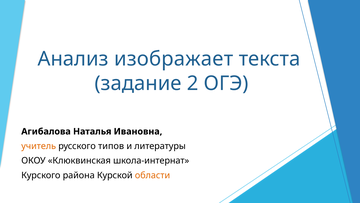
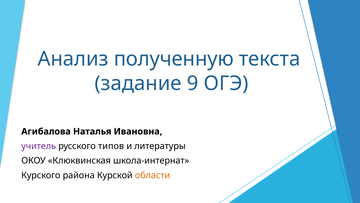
изображает: изображает -> полученную
2: 2 -> 9
учитель colour: orange -> purple
